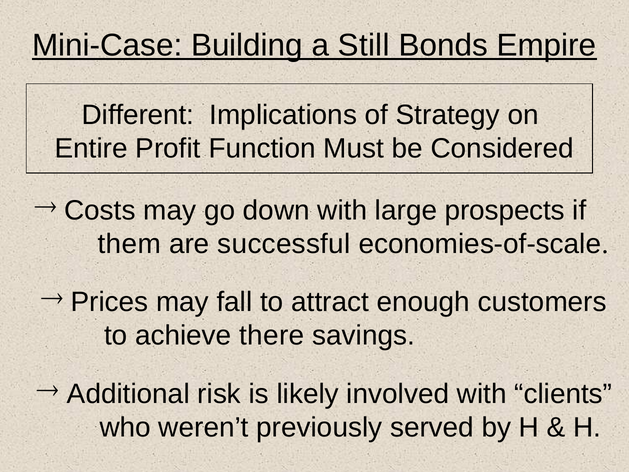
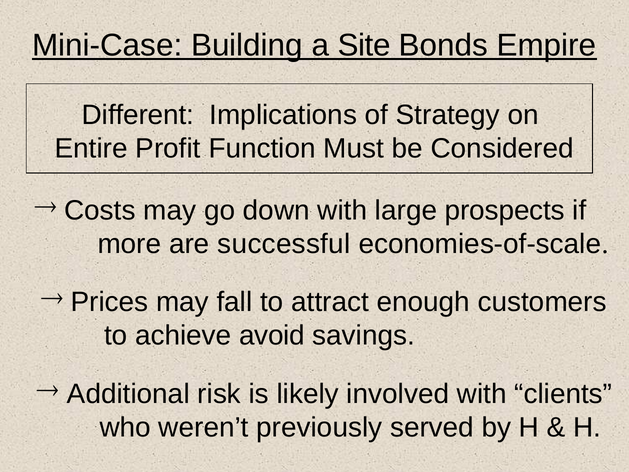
Still: Still -> Site
them: them -> more
there: there -> avoid
